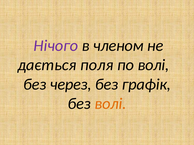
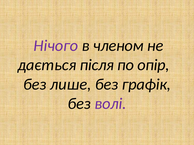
поля: поля -> після
по волі: волі -> опір
через: через -> лише
волі at (110, 104) colour: orange -> purple
